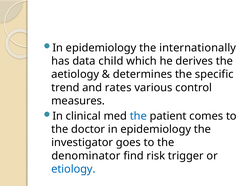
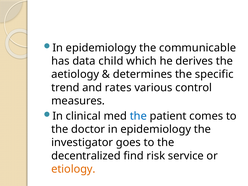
internationally: internationally -> communicable
denominator: denominator -> decentralized
trigger: trigger -> service
etiology colour: blue -> orange
